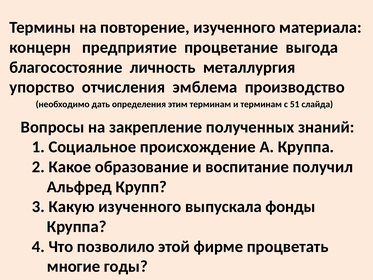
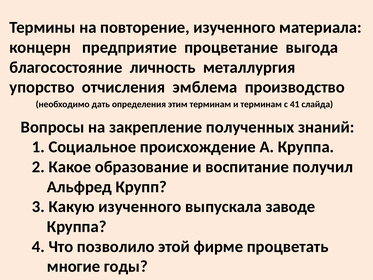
51: 51 -> 41
фонды: фонды -> заводе
